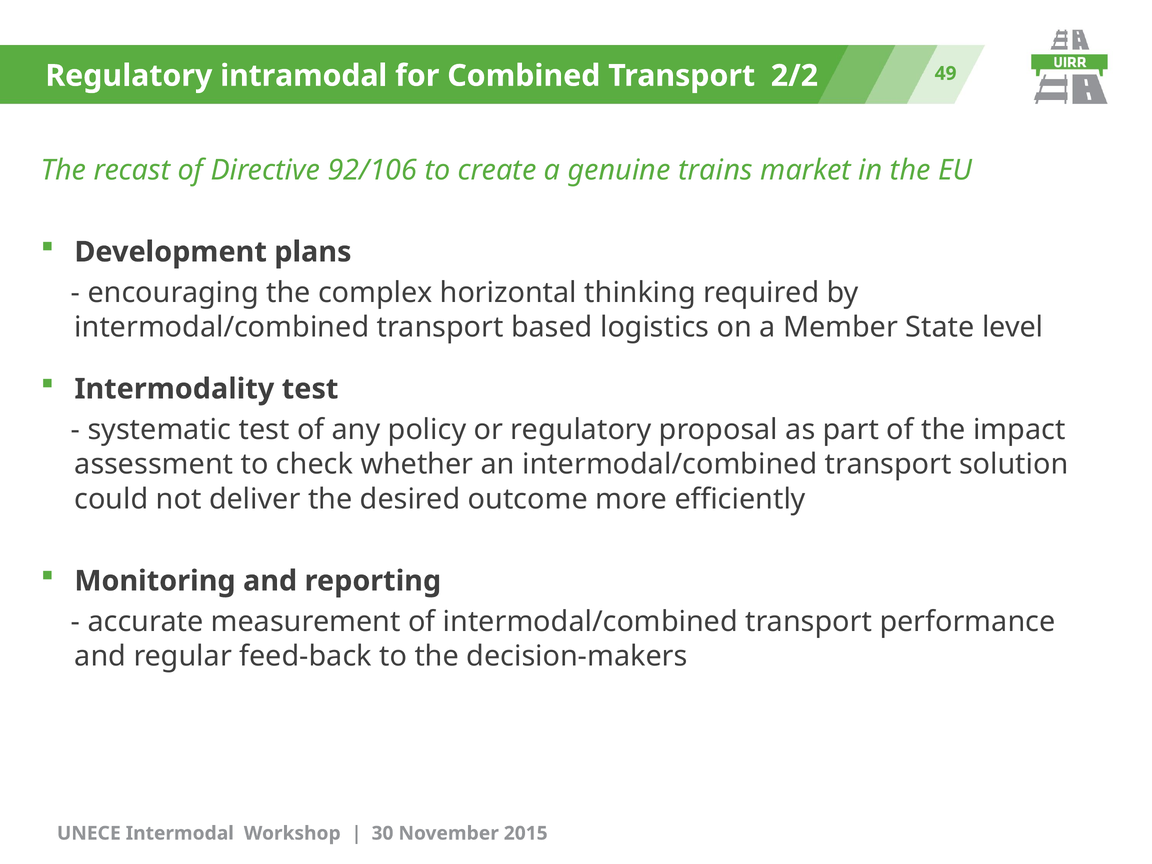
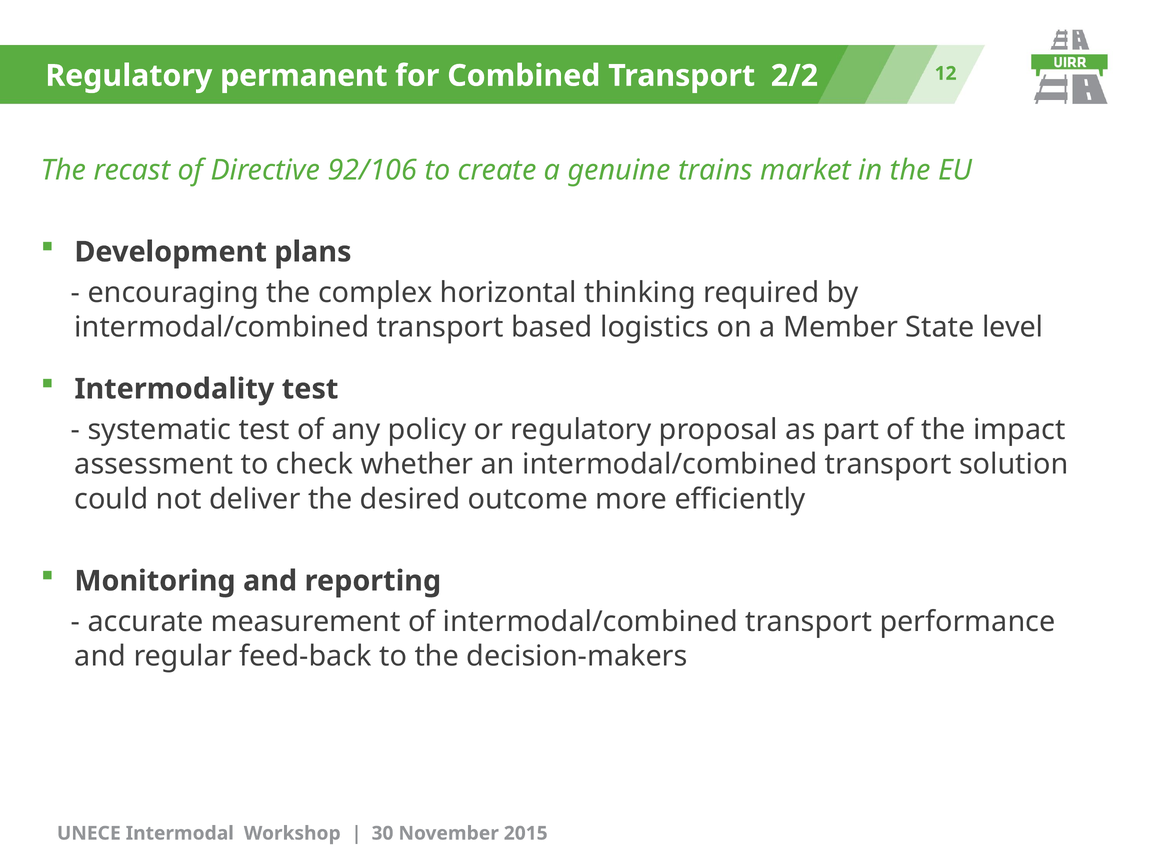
intramodal: intramodal -> permanent
49: 49 -> 12
